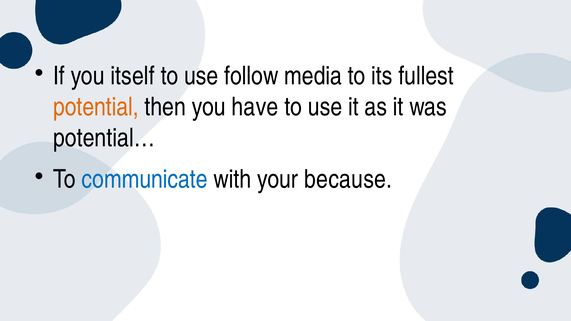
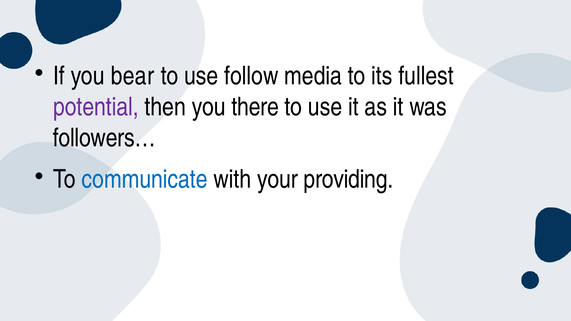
itself: itself -> bear
potential colour: orange -> purple
have: have -> there
potential…: potential… -> followers…
because: because -> providing
